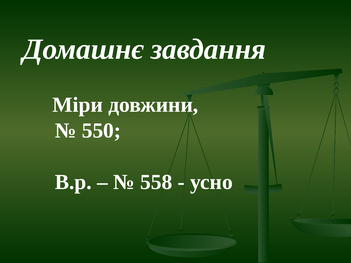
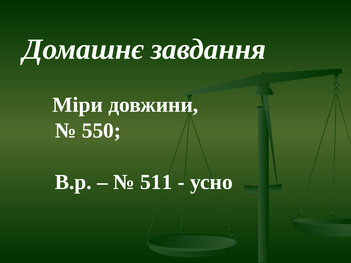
558: 558 -> 511
